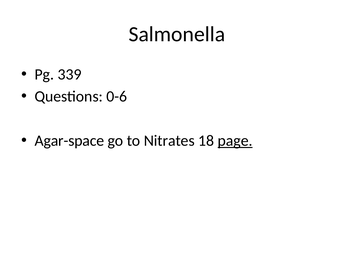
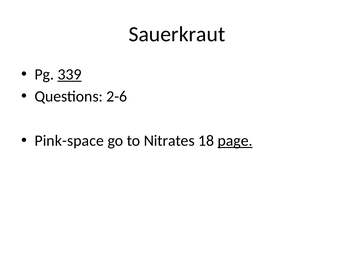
Salmonella: Salmonella -> Sauerkraut
339 underline: none -> present
0-6: 0-6 -> 2-6
Agar-space: Agar-space -> Pink-space
